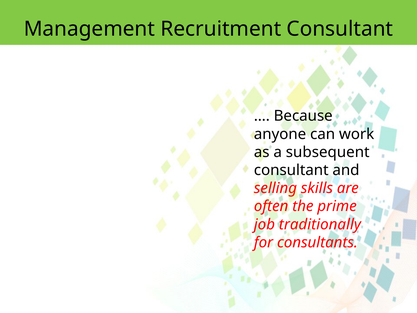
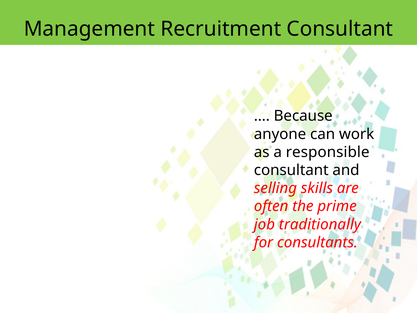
subsequent: subsequent -> responsible
